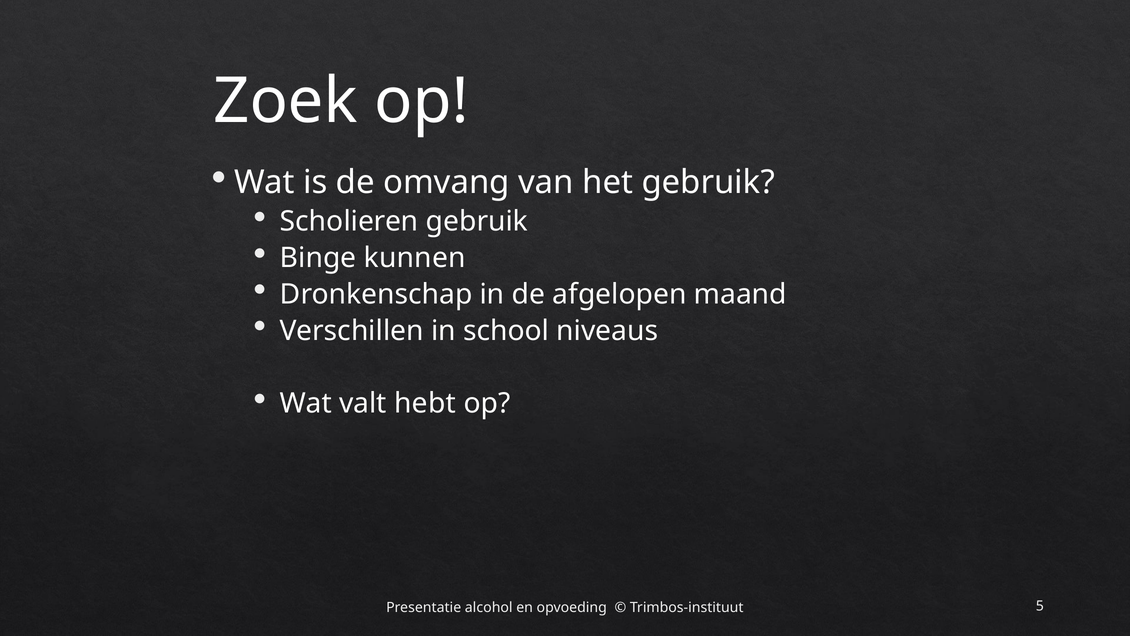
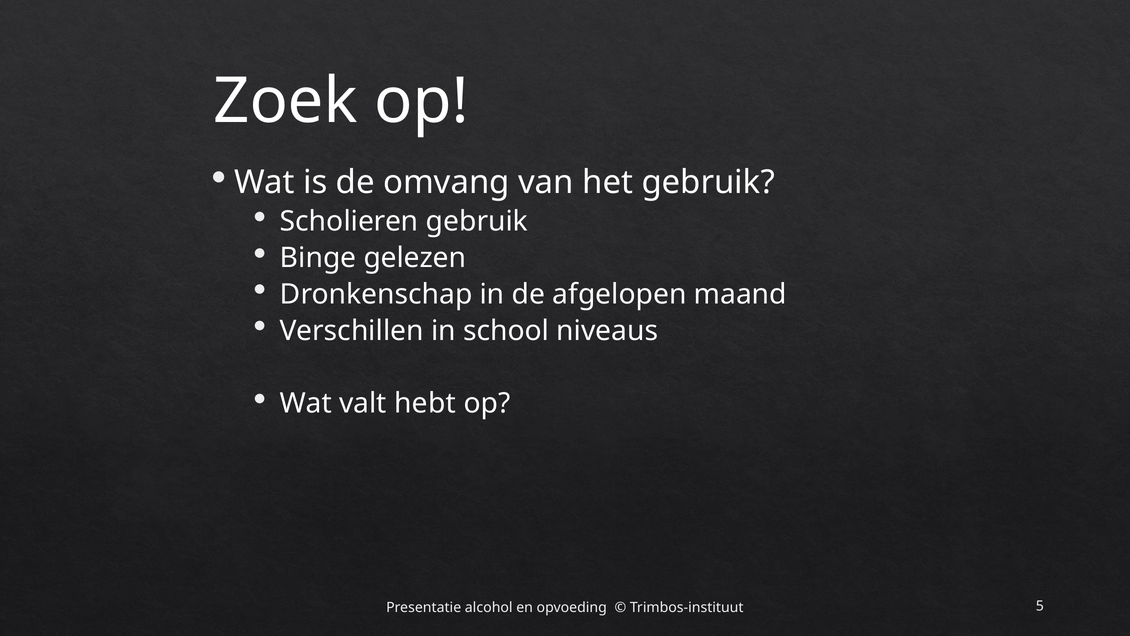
kunnen: kunnen -> gelezen
